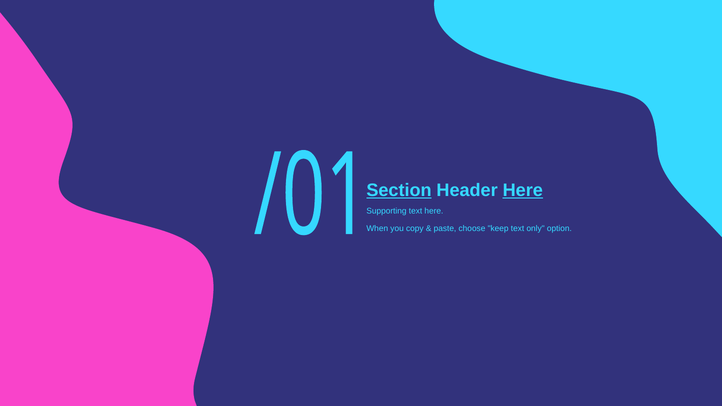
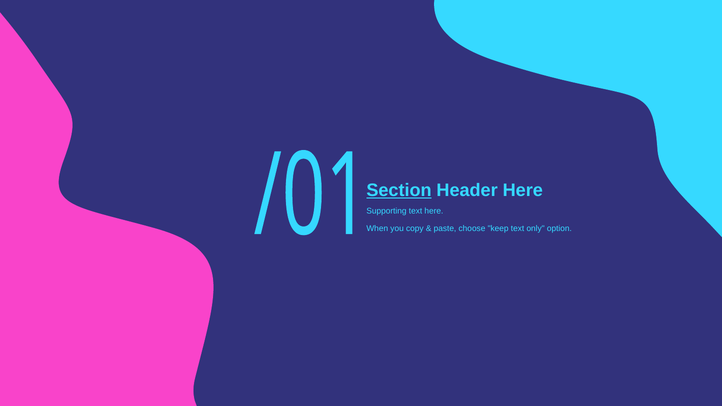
Here at (523, 190) underline: present -> none
